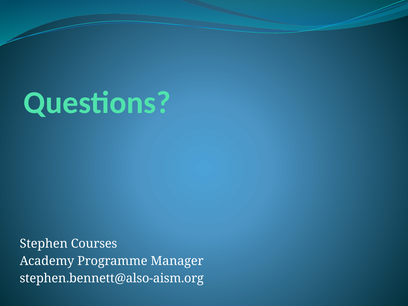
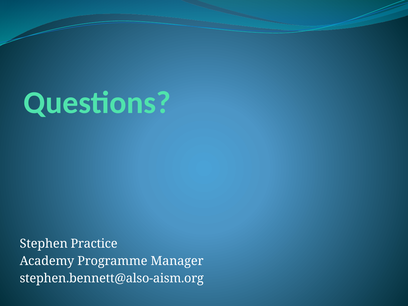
Courses: Courses -> Practice
